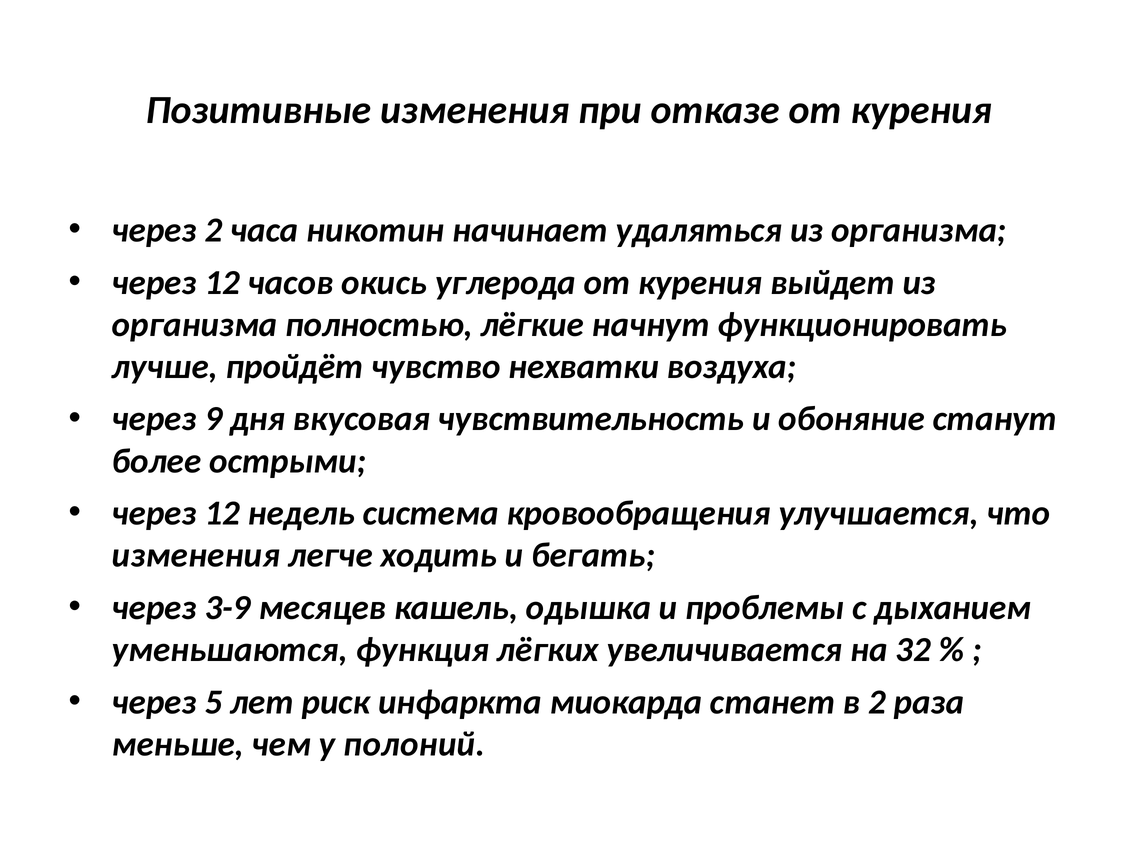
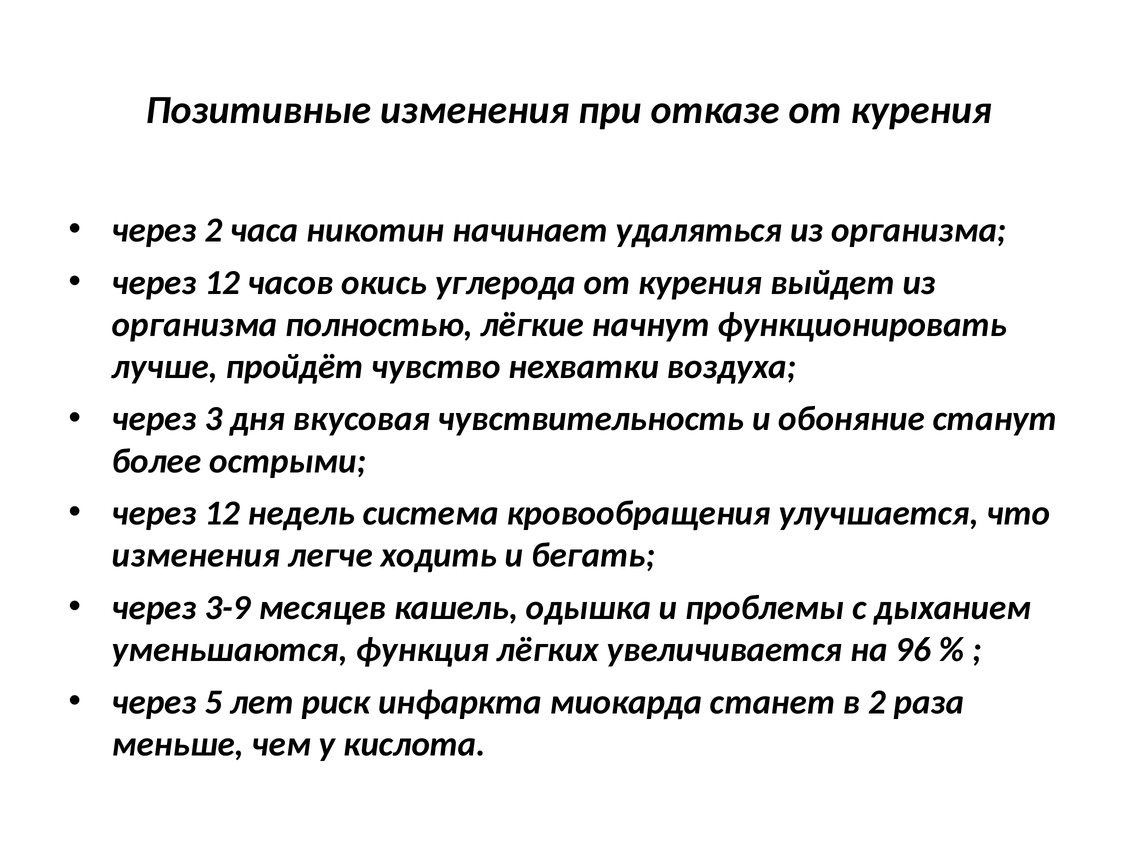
9: 9 -> 3
32: 32 -> 96
полоний: полоний -> кислота
